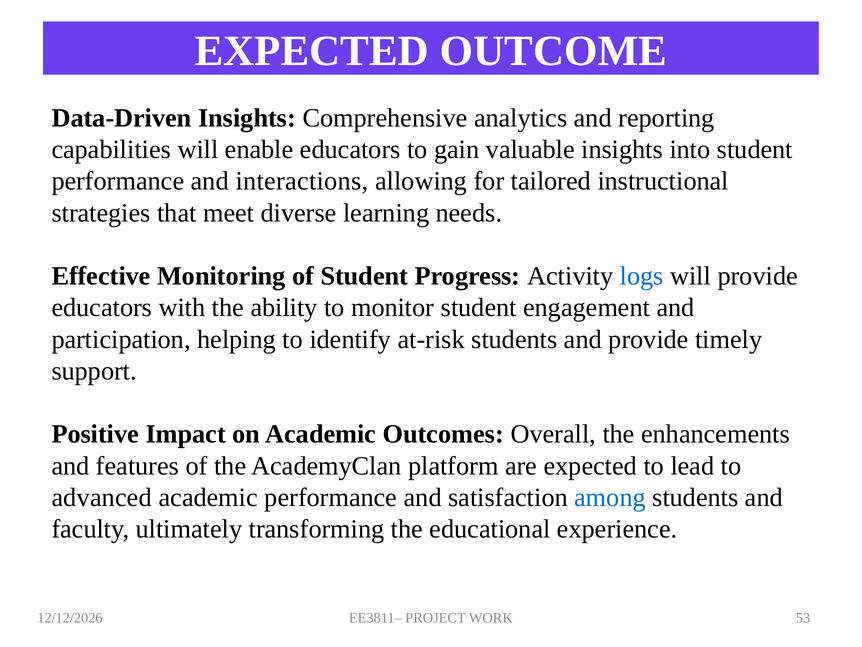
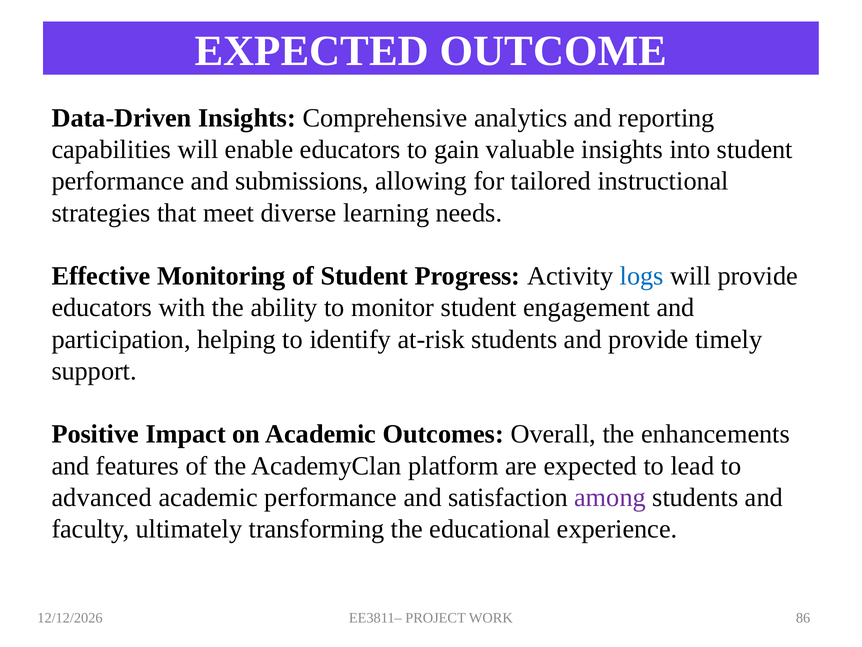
interactions: interactions -> submissions
among colour: blue -> purple
53: 53 -> 86
